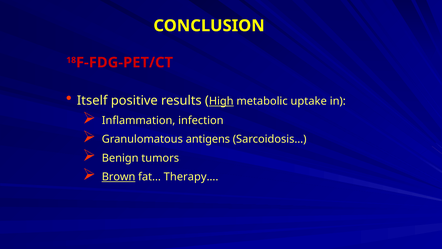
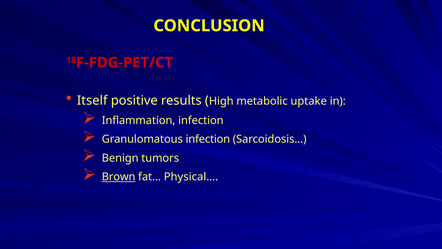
High underline: present -> none
Granulomatous antigens: antigens -> infection
Therapy…: Therapy… -> Physical…
